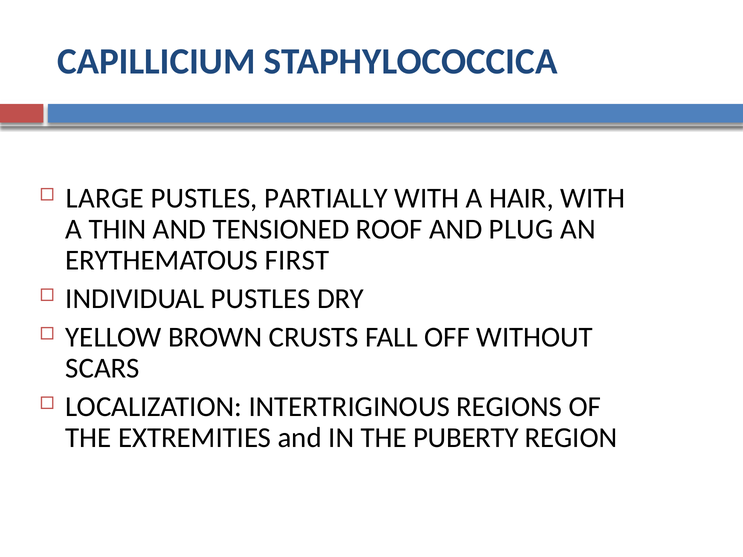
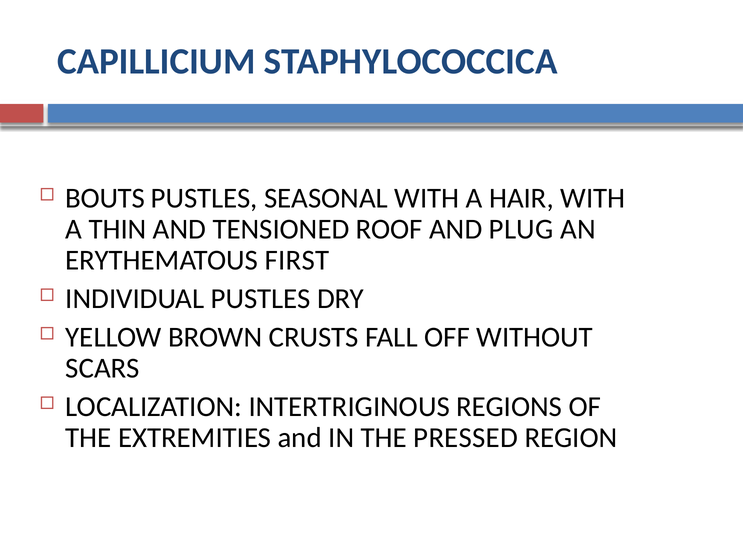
LARGE: LARGE -> BOUTS
PARTIALLY: PARTIALLY -> SEASONAL
PUBERTY: PUBERTY -> PRESSED
